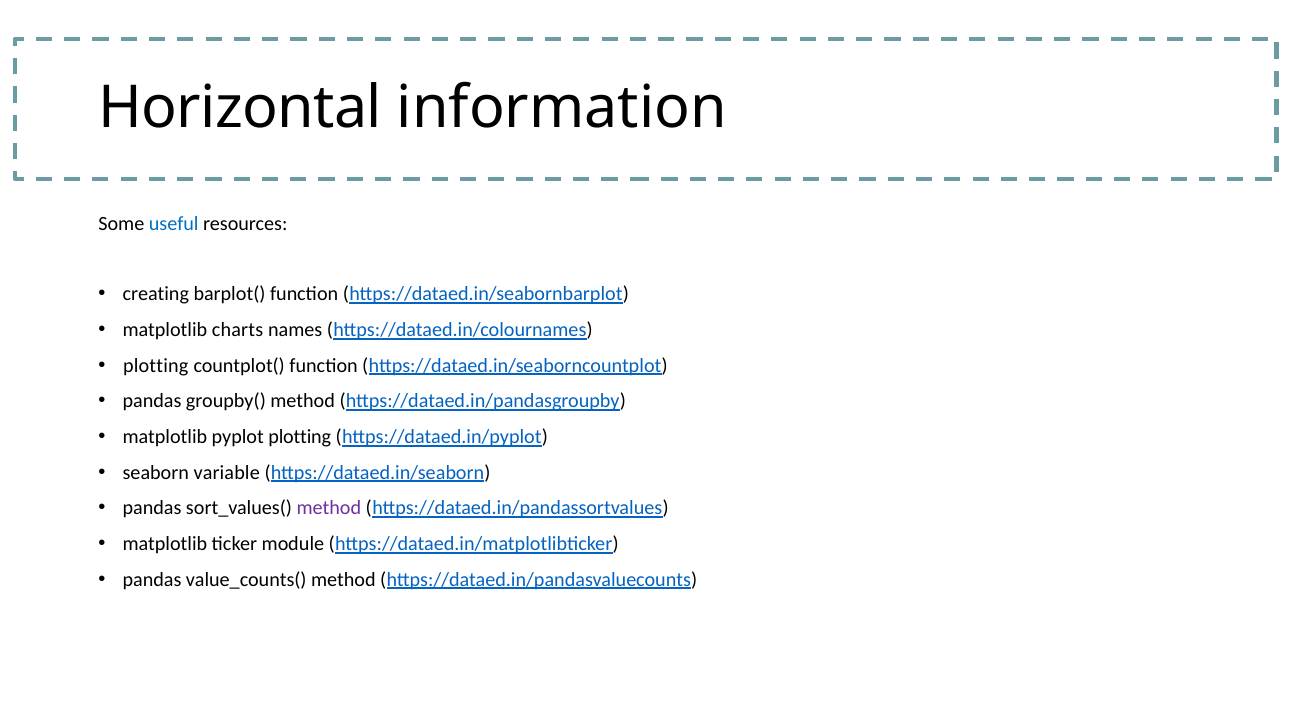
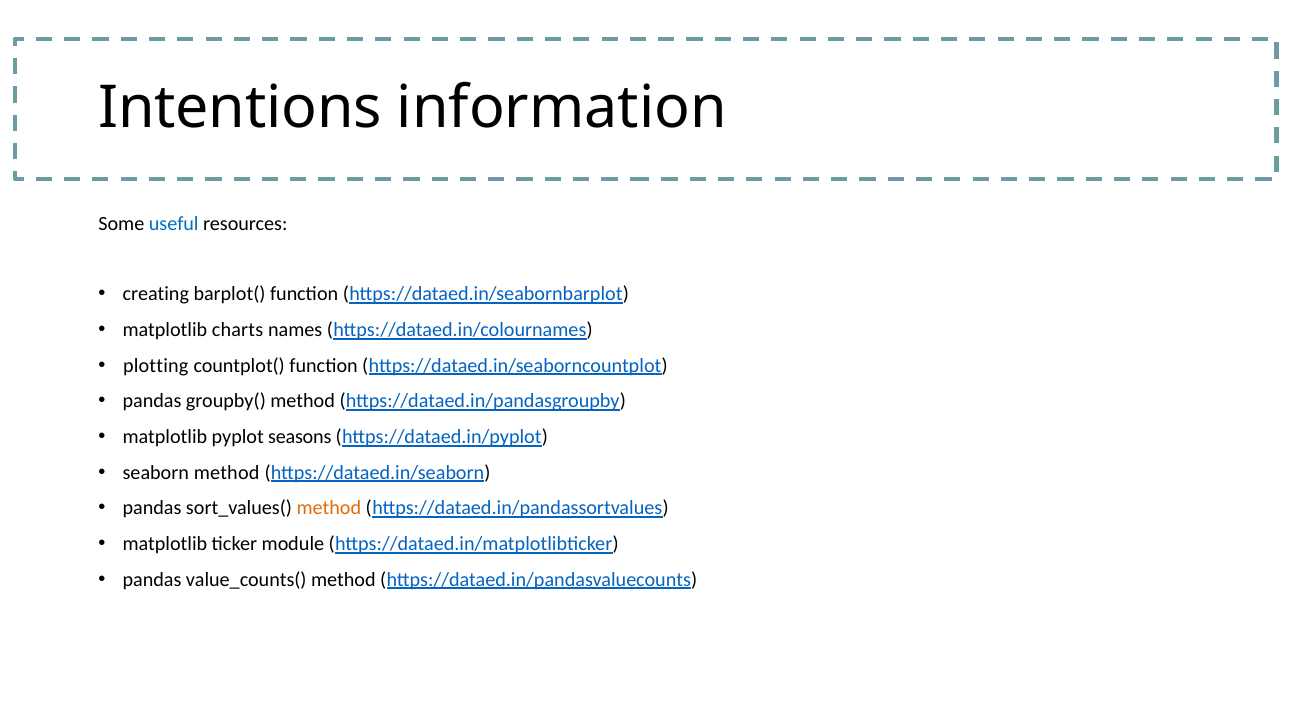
Horizontal: Horizontal -> Intentions
pyplot plotting: plotting -> seasons
seaborn variable: variable -> method
method at (329, 508) colour: purple -> orange
